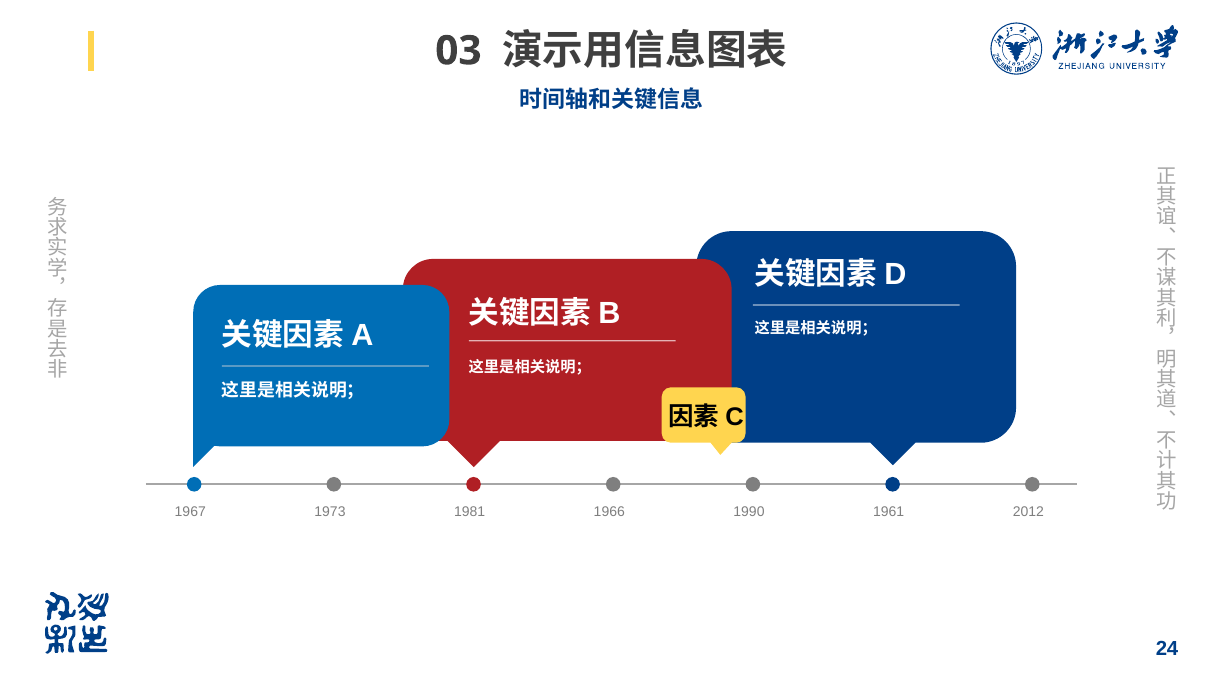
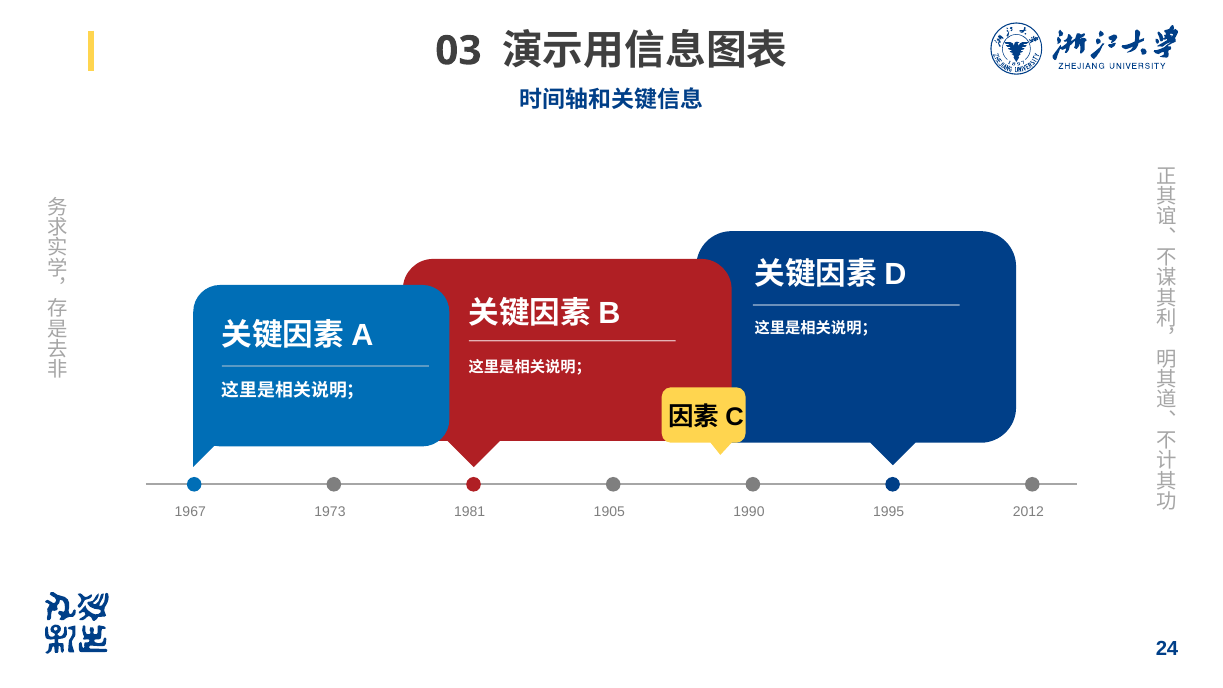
1966: 1966 -> 1905
1961: 1961 -> 1995
